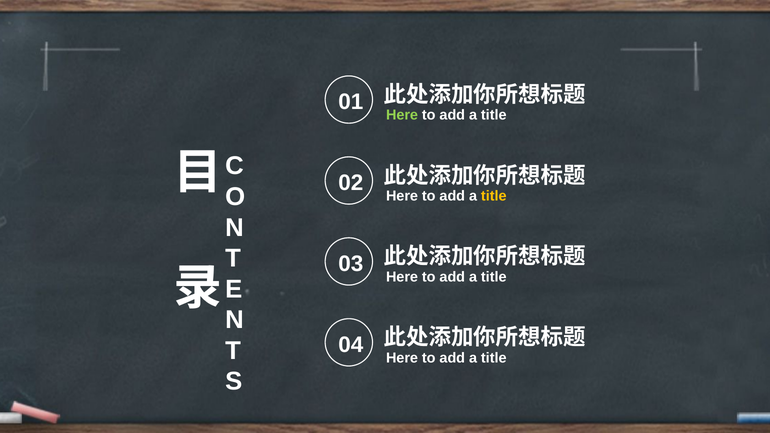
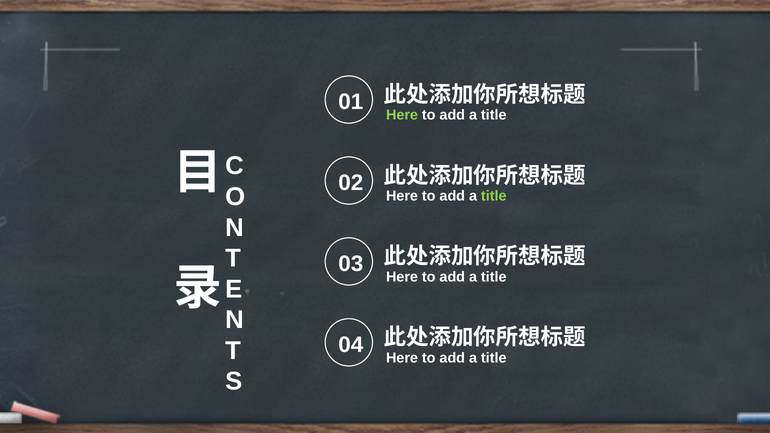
title at (494, 196) colour: yellow -> light green
